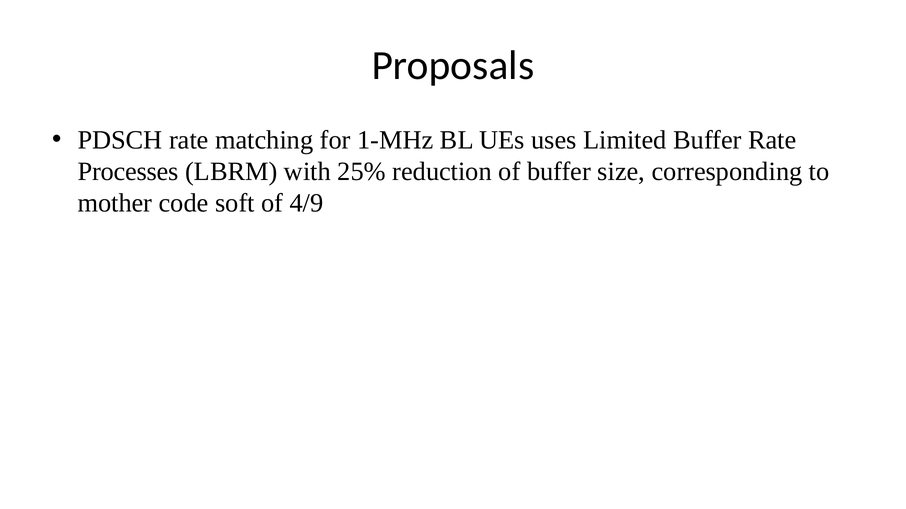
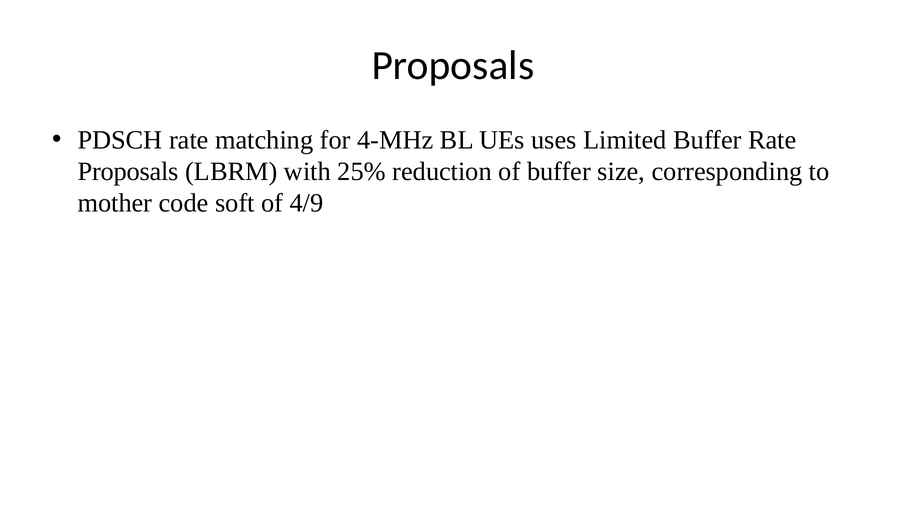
1-MHz: 1-MHz -> 4-MHz
Processes at (128, 172): Processes -> Proposals
